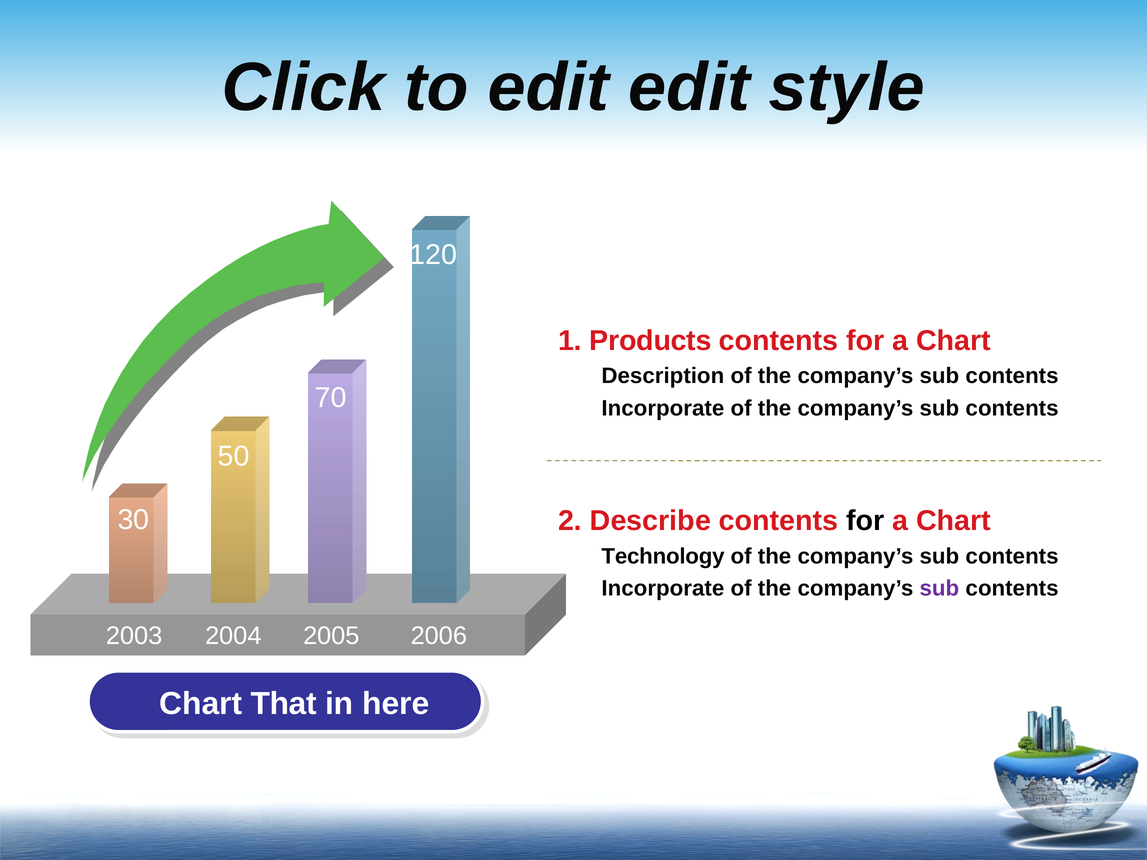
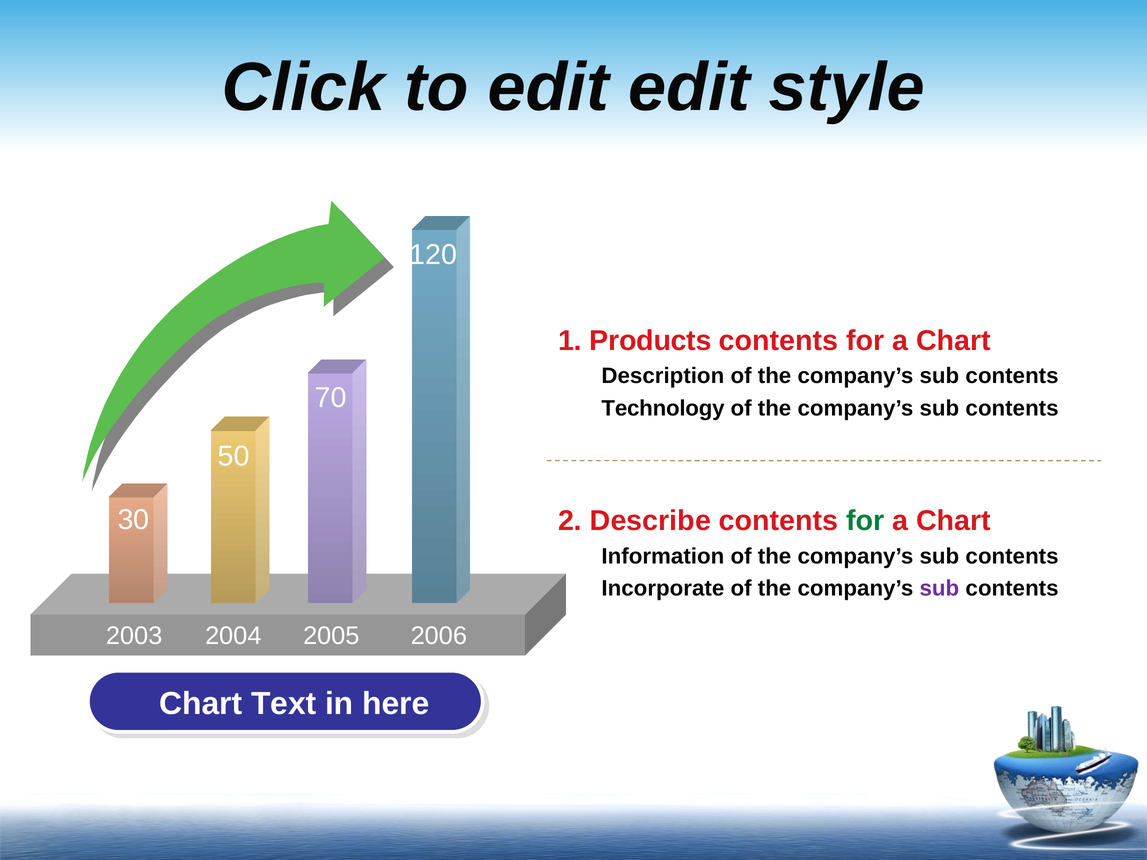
Incorporate at (663, 408): Incorporate -> Technology
for at (865, 521) colour: black -> green
Technology: Technology -> Information
That: That -> Text
